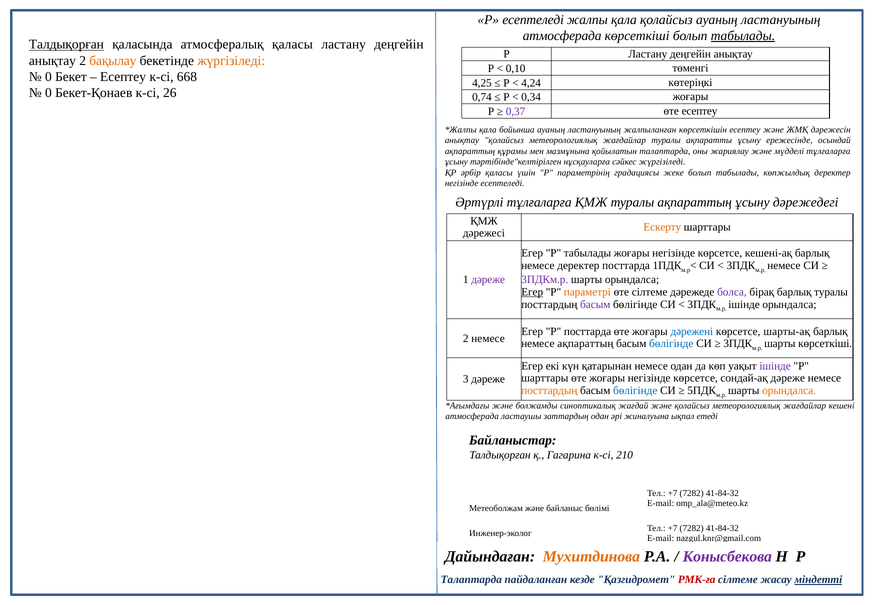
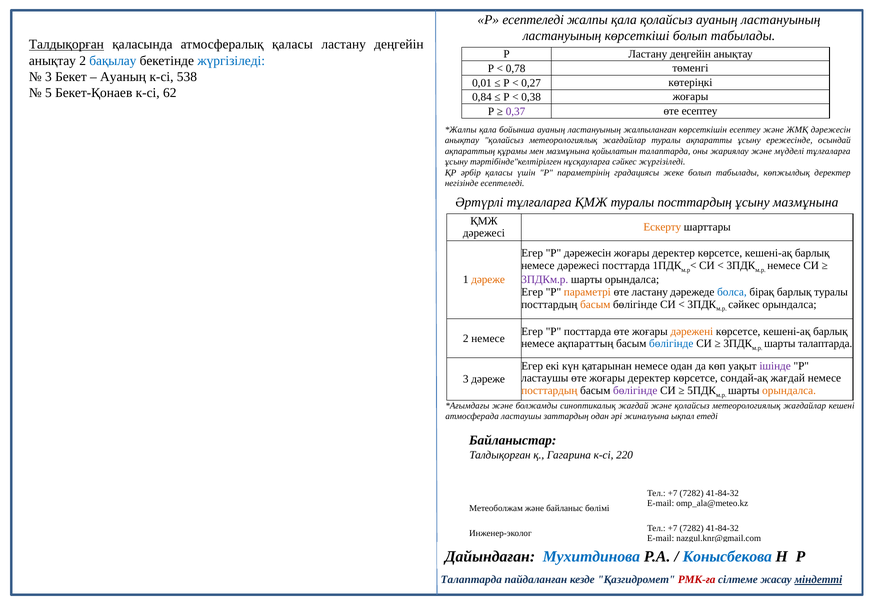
атмосферада at (562, 36): атмосферада -> ластануының
табылады at (743, 36) underline: present -> none
бақылау colour: orange -> blue
жүргізіледі at (231, 61) colour: orange -> blue
0,10: 0,10 -> 0,78
0 at (48, 77): 0 -> 3
Есептеу at (123, 77): Есептеу -> Ауаның
668: 668 -> 538
4,25: 4,25 -> 0,01
4,24: 4,24 -> 0,27
0 at (48, 93): 0 -> 5
26: 26 -> 62
0,74: 0,74 -> 0,84
0,34: 0,34 -> 0,38
ҚМЖ туралы ақпараттың: ақпараттың -> посттардың
ұсыну дәрежедегі: дәрежедегі -> мазмұнына
Р табылады: табылады -> дәрежесін
негізінде at (674, 253): негізінде -> деректер
немесе деректер: деректер -> дәрежесі
дәреже at (488, 280) colour: purple -> orange
Егер at (532, 292) underline: present -> none
өте сілтеме: сілтеме -> ластану
болса colour: purple -> blue
басым at (595, 304) colour: purple -> orange
ішінде at (744, 304): ішінде -> сәйкес
дәрежені colour: blue -> orange
шарты-ақ at (787, 331): шарты-ақ -> кешені-ақ
шарты көрсеткіші: көрсеткіші -> талаптарда
шарттары at (545, 378): шарттары -> ластаушы
өте жоғары негізінде: негізінде -> деректер
сондай-ақ дәреже: дәреже -> жағдай
бөлігінде at (635, 391) colour: blue -> purple
210: 210 -> 220
Мухитдинова colour: orange -> blue
Конысбекова colour: purple -> blue
